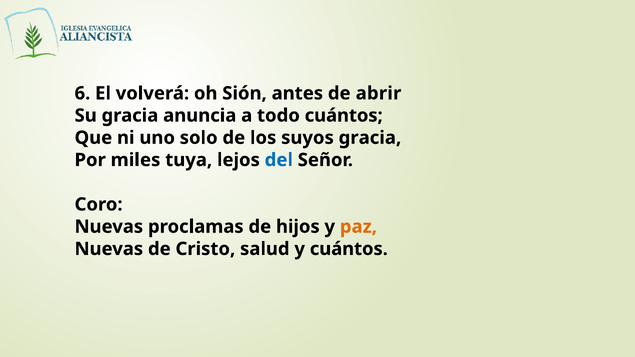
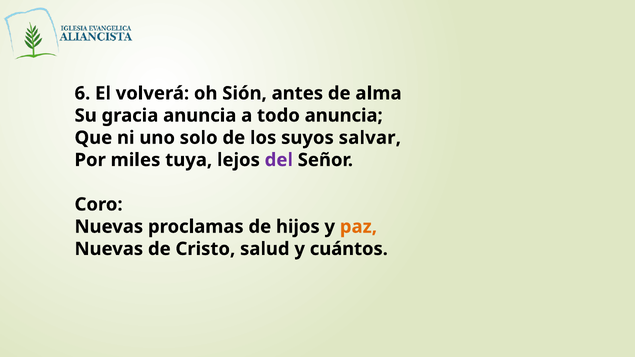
abrir: abrir -> alma
todo cuántos: cuántos -> anuncia
suyos gracia: gracia -> salvar
del colour: blue -> purple
